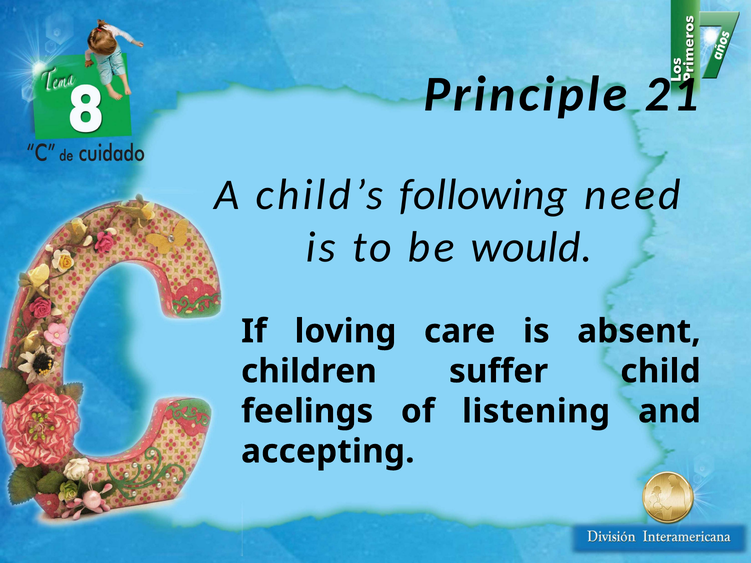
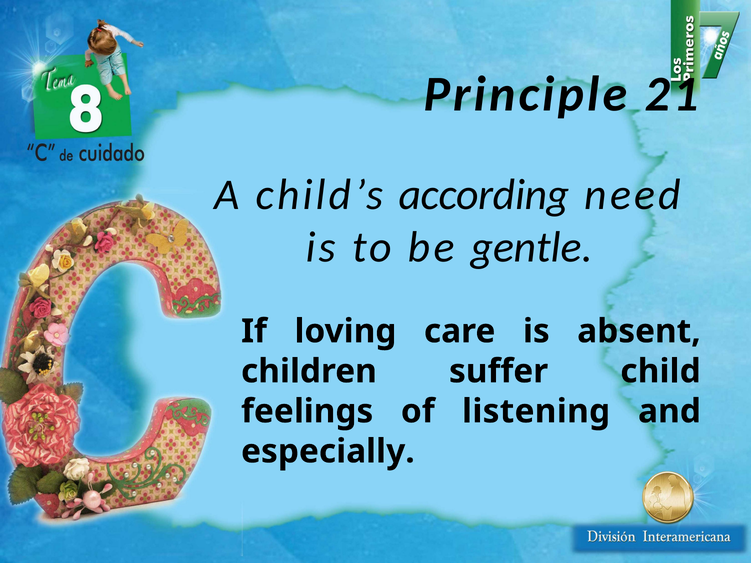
following: following -> according
would: would -> gentle
accepting: accepting -> especially
